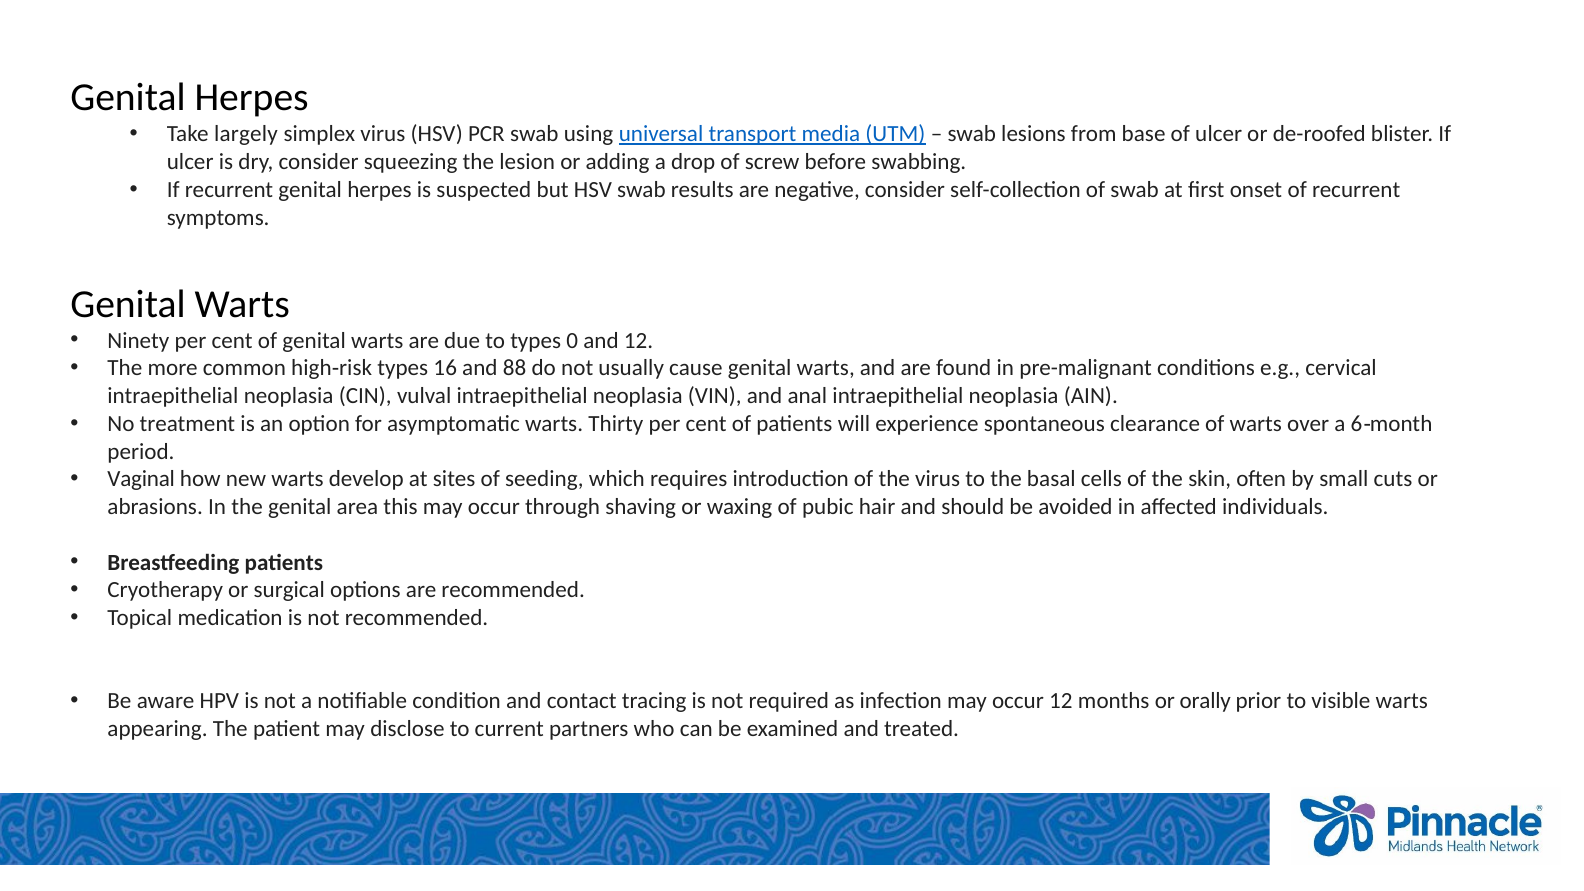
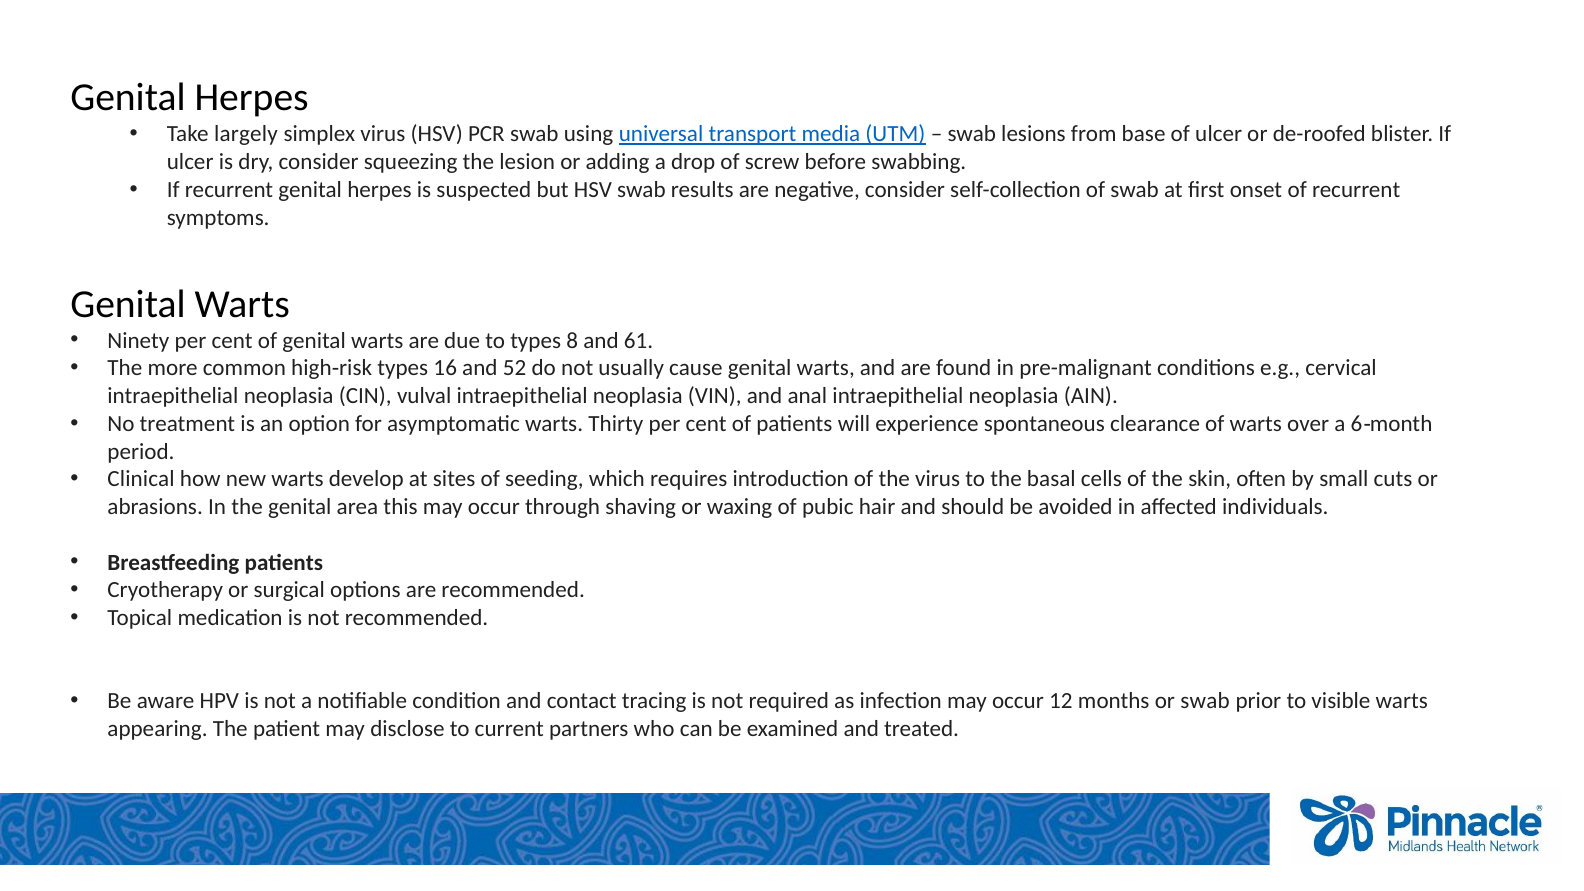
0: 0 -> 8
and 12: 12 -> 61
88: 88 -> 52
Vaginal: Vaginal -> Clinical
or orally: orally -> swab
